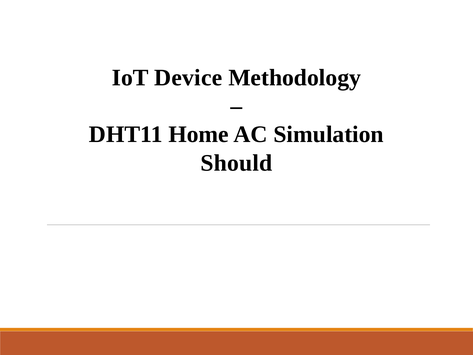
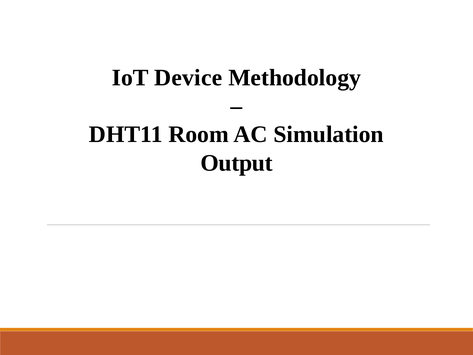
Home: Home -> Room
Should: Should -> Output
